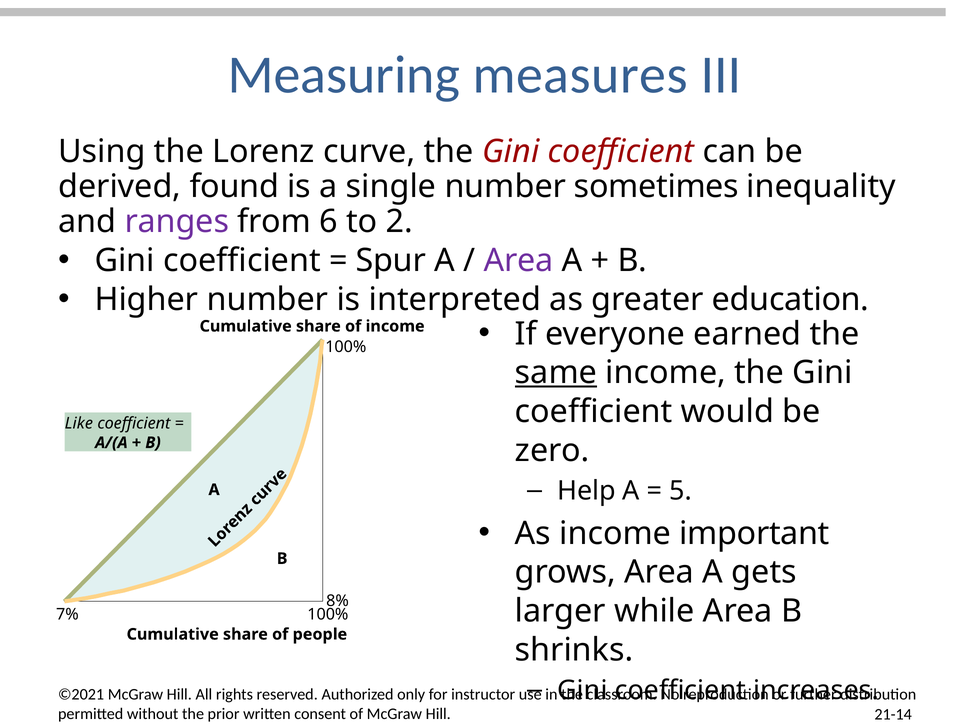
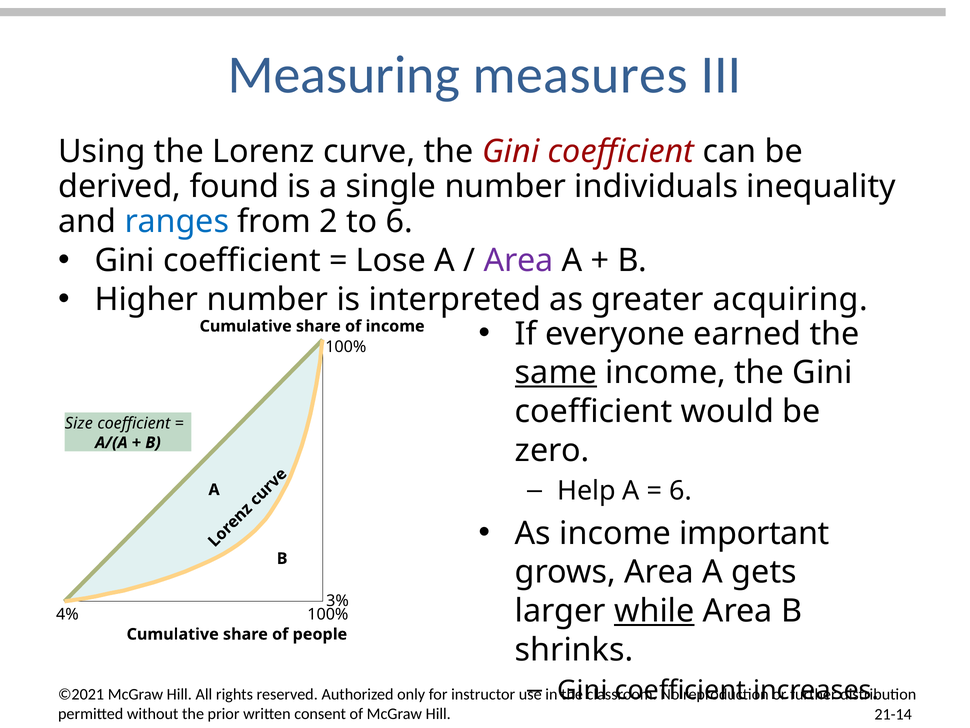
sometimes: sometimes -> individuals
ranges colour: purple -> blue
6: 6 -> 2
to 2: 2 -> 6
Spur: Spur -> Lose
education: education -> acquiring
Like: Like -> Size
5 at (680, 491): 5 -> 6
8%: 8% -> 3%
while underline: none -> present
7%: 7% -> 4%
